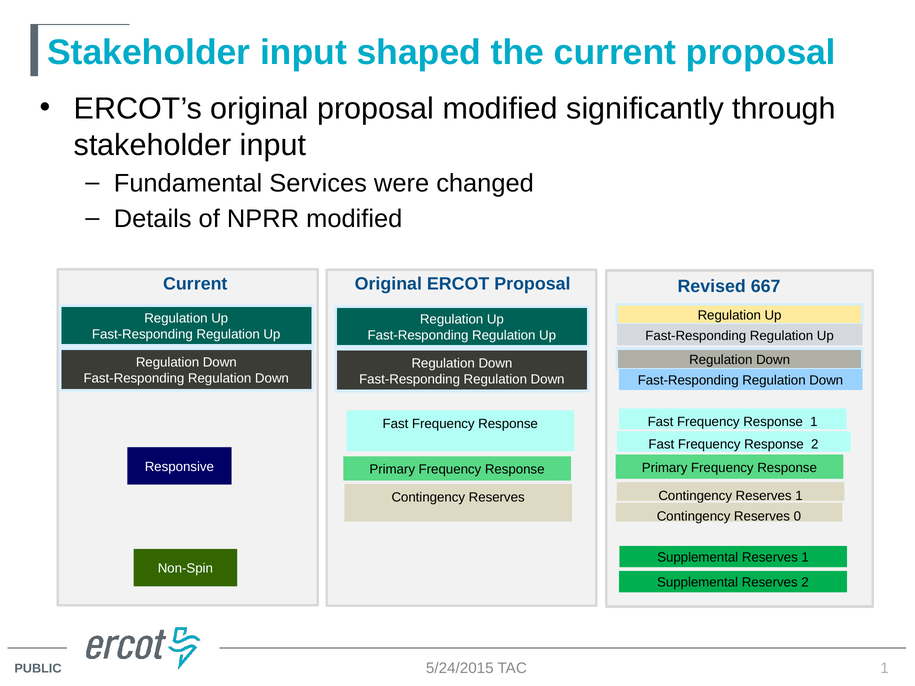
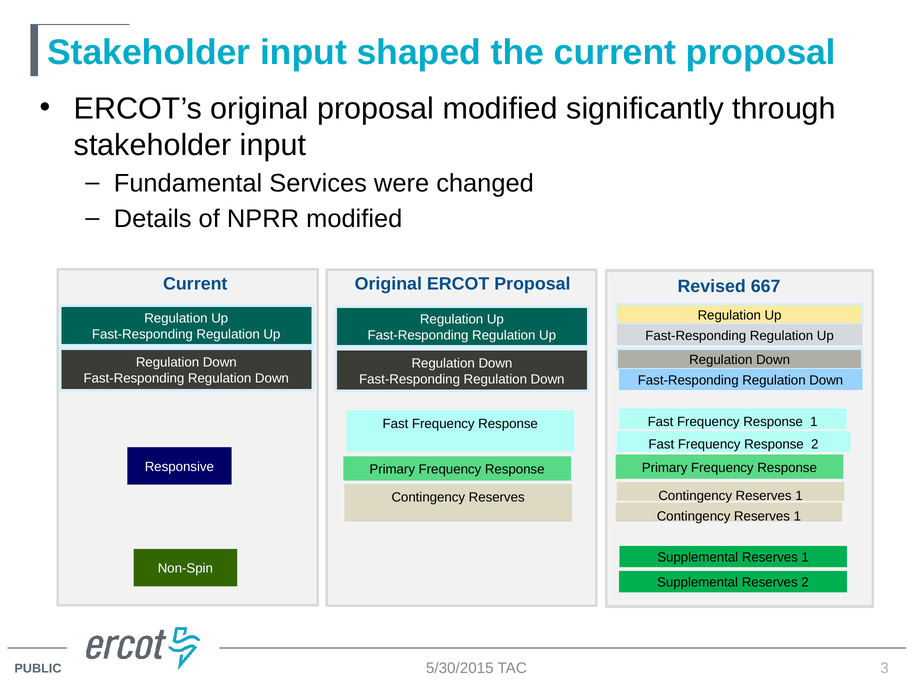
0 at (797, 516): 0 -> 1
5/24/2015: 5/24/2015 -> 5/30/2015
TAC 1: 1 -> 3
